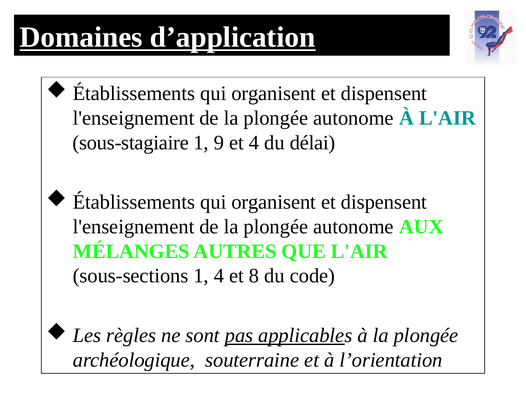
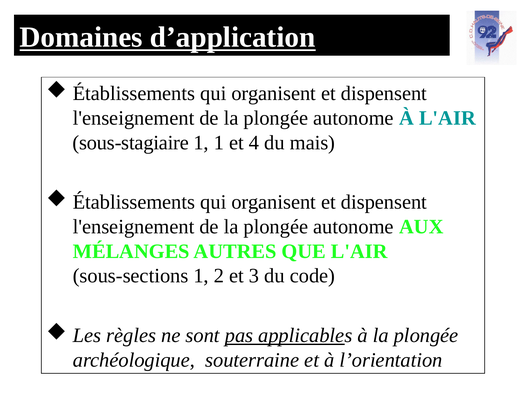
1 9: 9 -> 1
délai: délai -> mais
1 4: 4 -> 2
8: 8 -> 3
